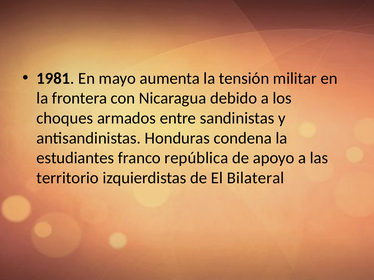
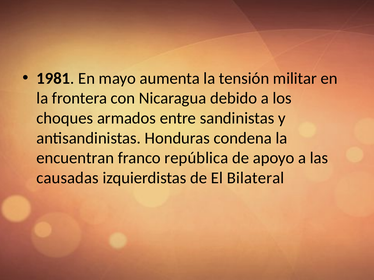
estudiantes: estudiantes -> encuentran
territorio: territorio -> causadas
